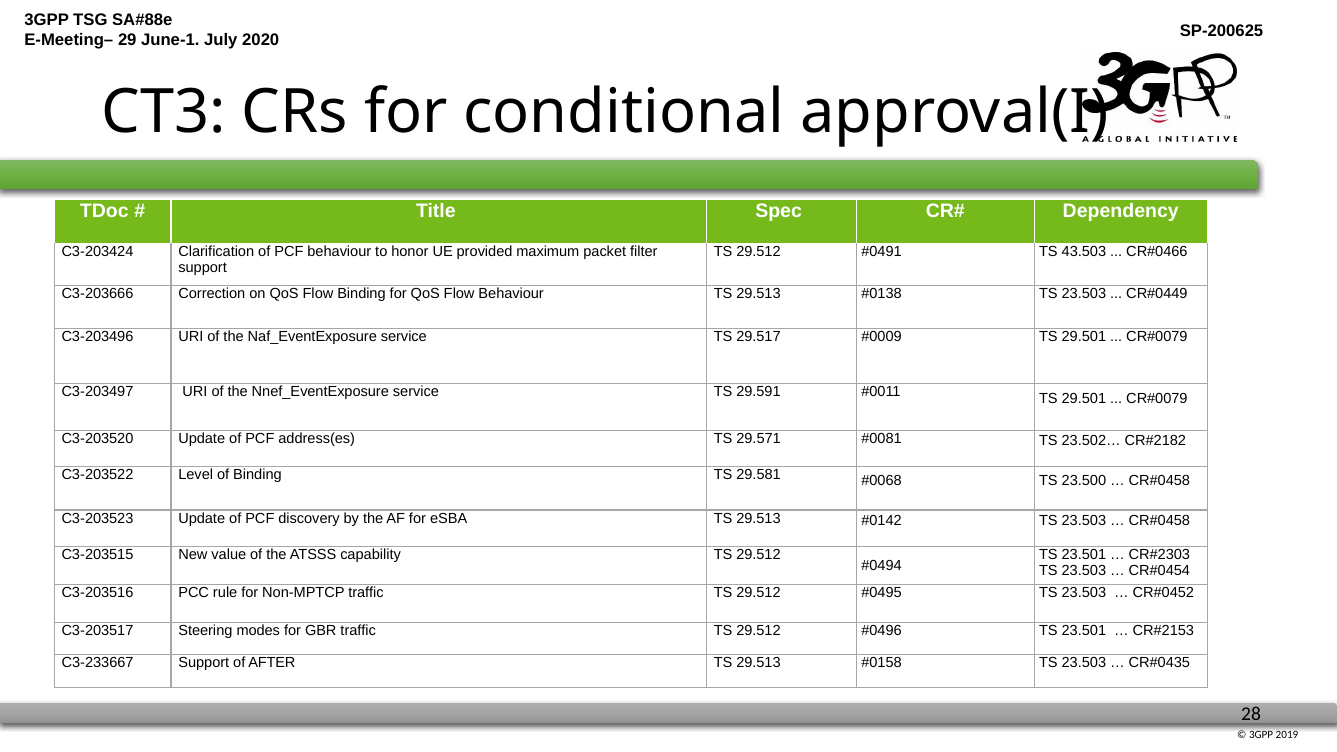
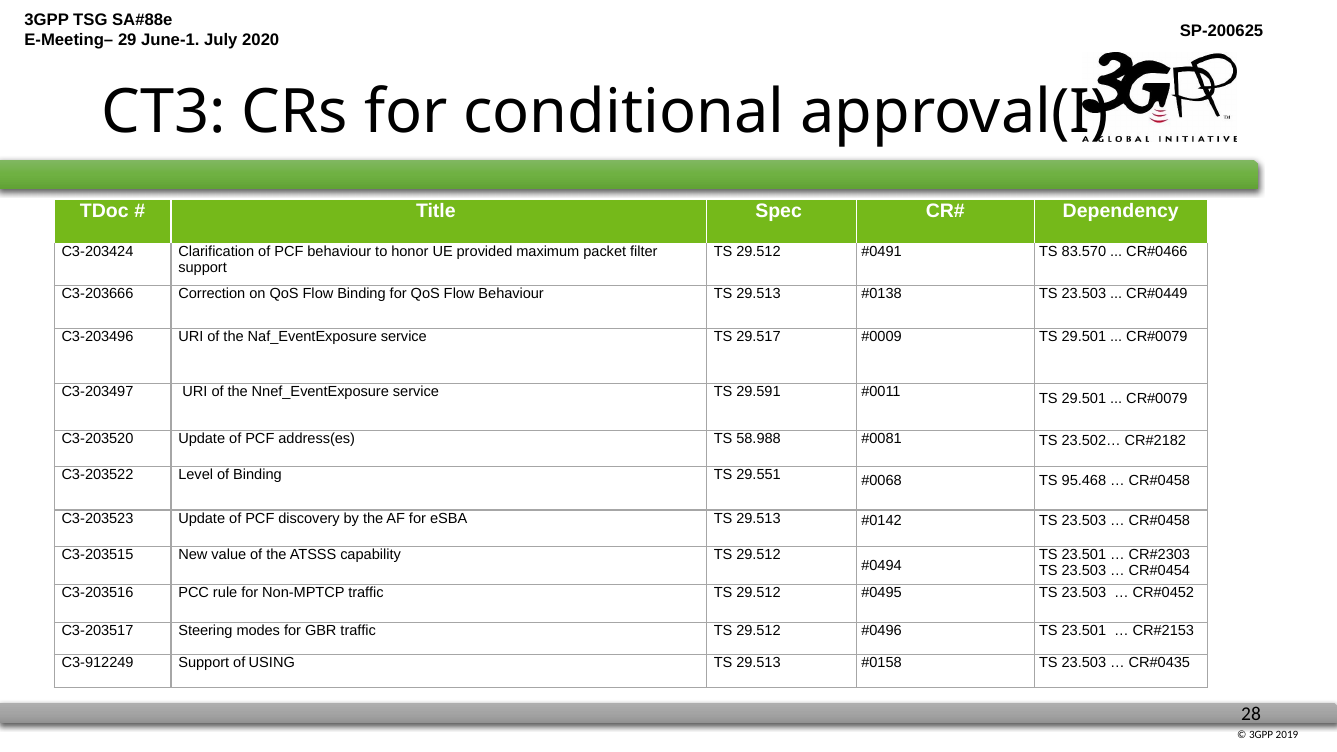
43.503: 43.503 -> 83.570
29.571: 29.571 -> 58.988
29.581: 29.581 -> 29.551
23.500: 23.500 -> 95.468
C3-233667: C3-233667 -> C3-912249
AFTER: AFTER -> USING
